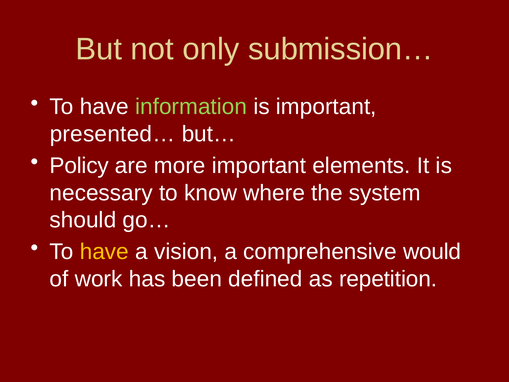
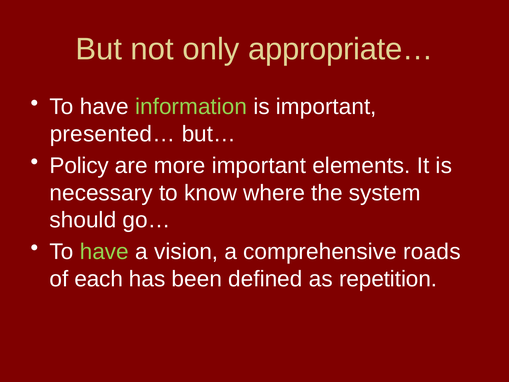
submission…: submission… -> appropriate…
have at (104, 252) colour: yellow -> light green
would: would -> roads
work: work -> each
